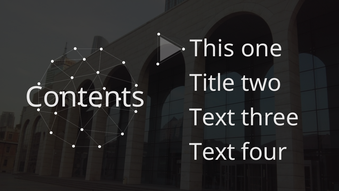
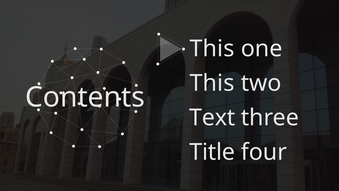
Title at (212, 83): Title -> This
Text at (212, 152): Text -> Title
